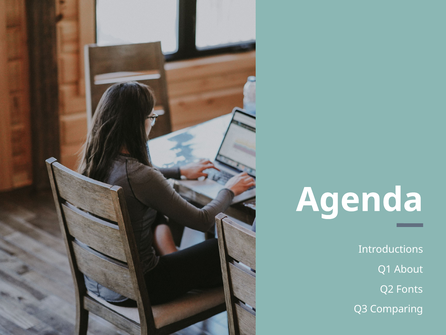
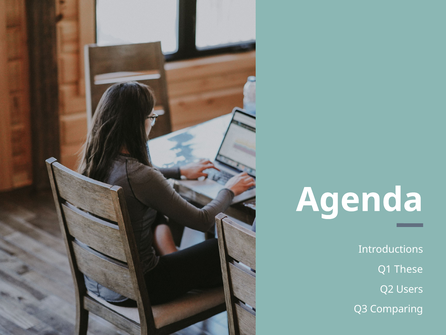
About: About -> These
Fonts: Fonts -> Users
